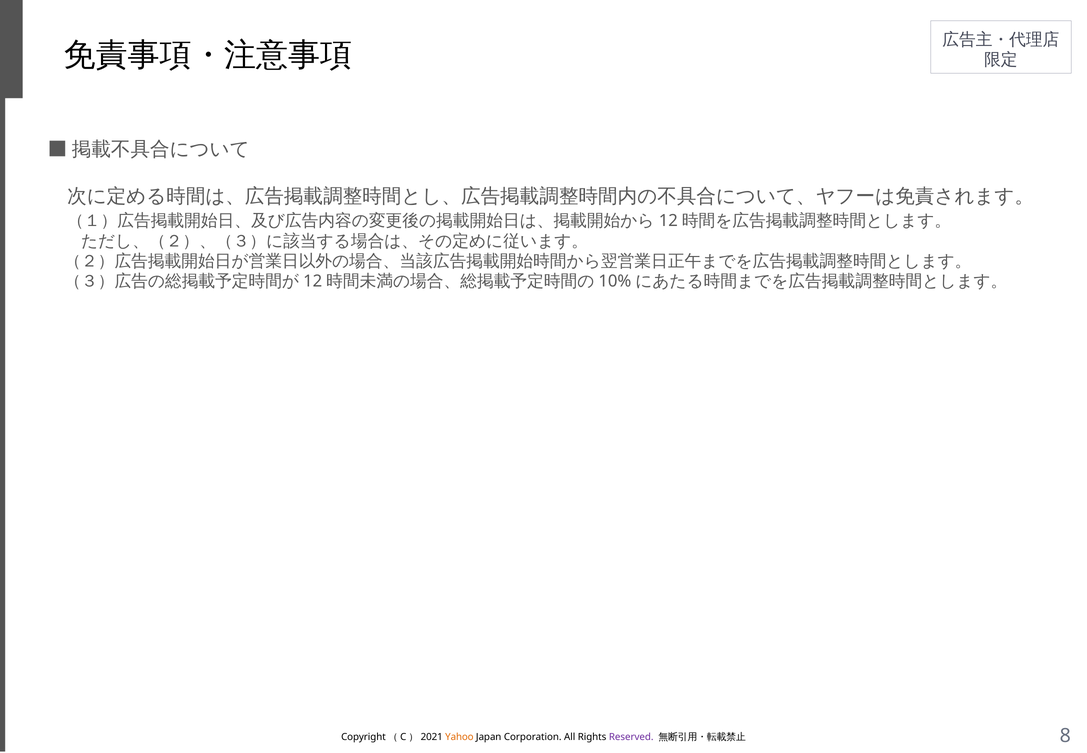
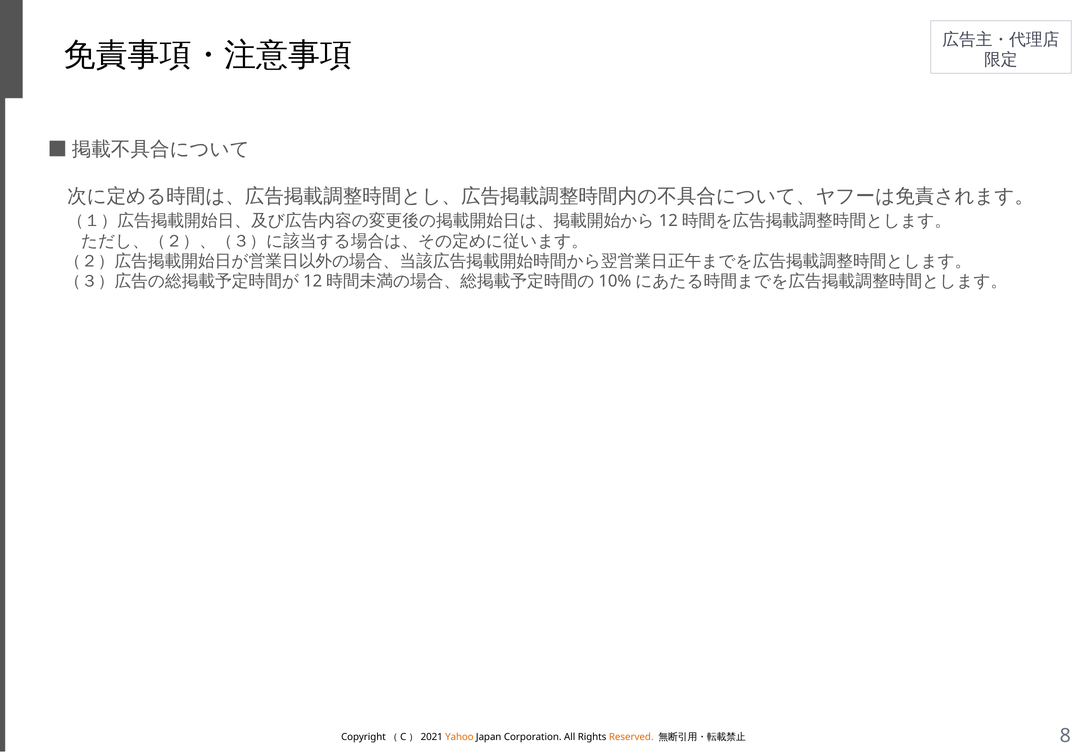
Reserved colour: purple -> orange
